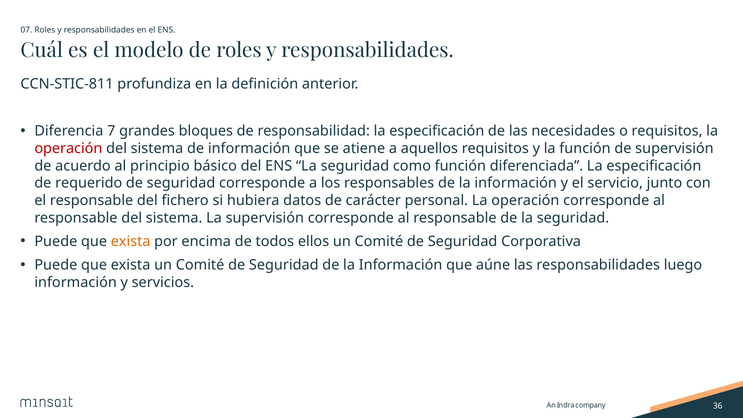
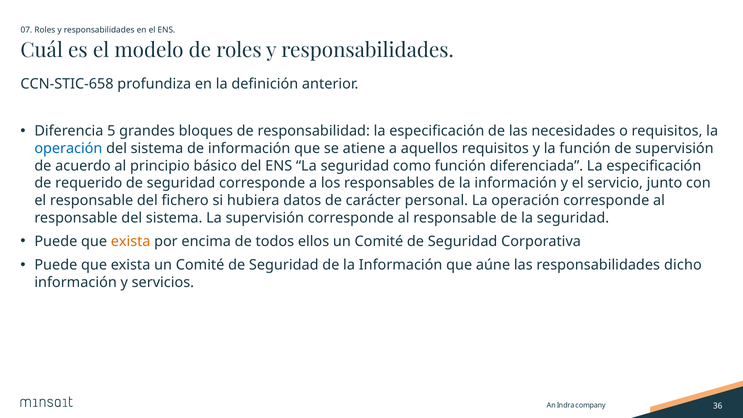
CCN-STIC-811: CCN-STIC-811 -> CCN-STIC-658
7: 7 -> 5
operación at (68, 148) colour: red -> blue
luego: luego -> dicho
